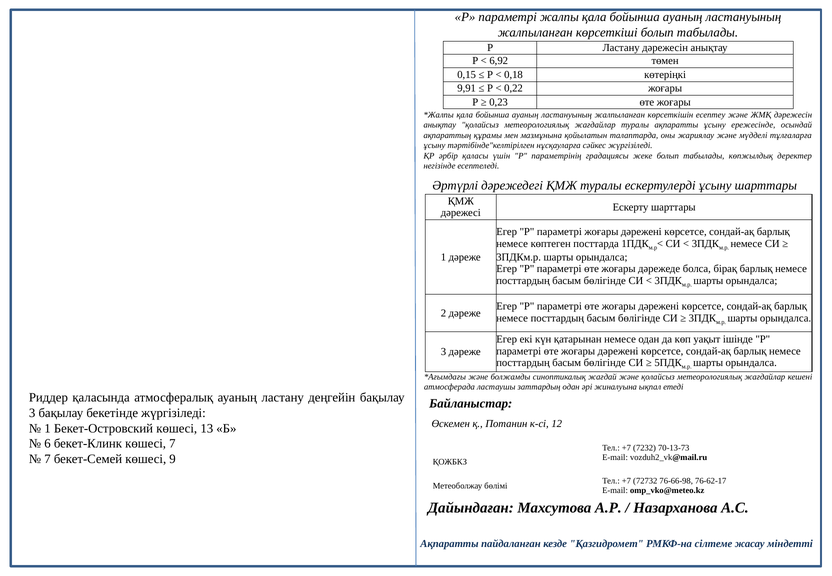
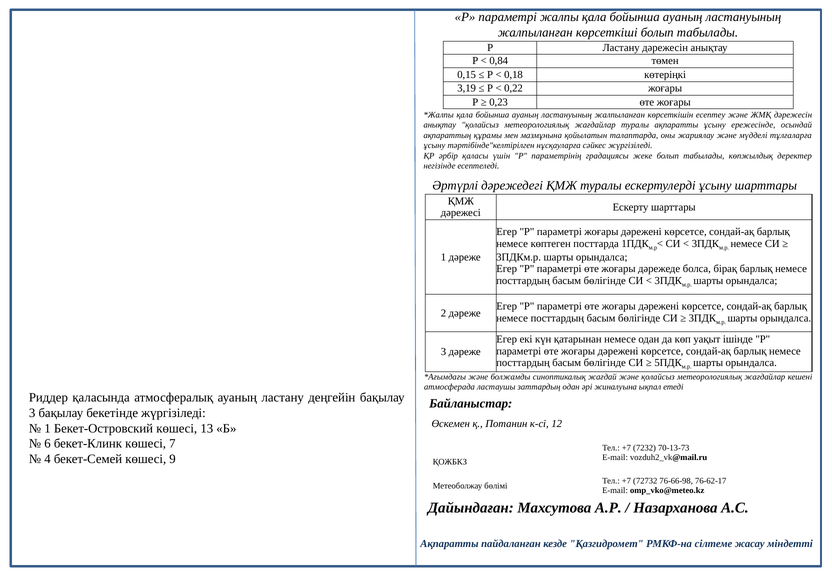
6,92: 6,92 -> 0,84
9,91: 9,91 -> 3,19
7 at (47, 459): 7 -> 4
